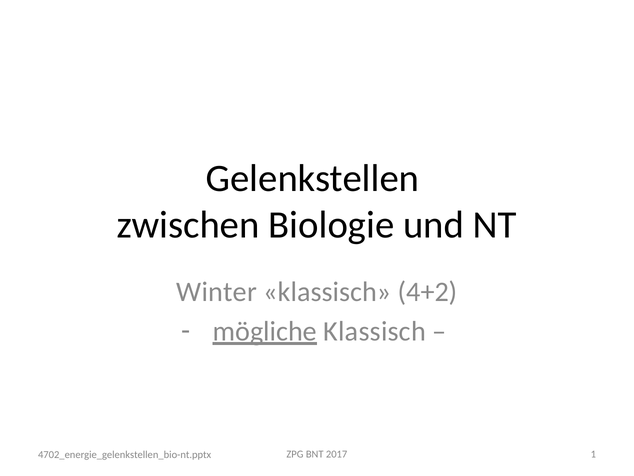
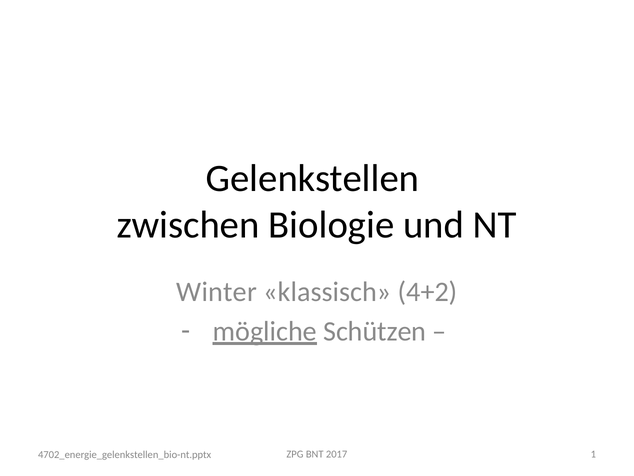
Klassisch at (375, 331): Klassisch -> Schützen
